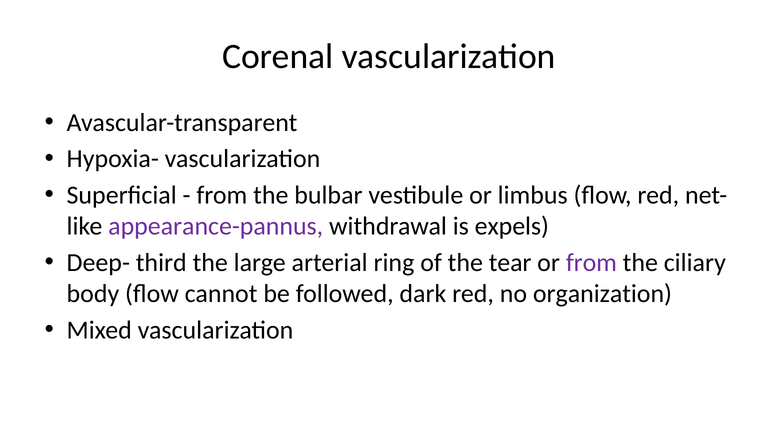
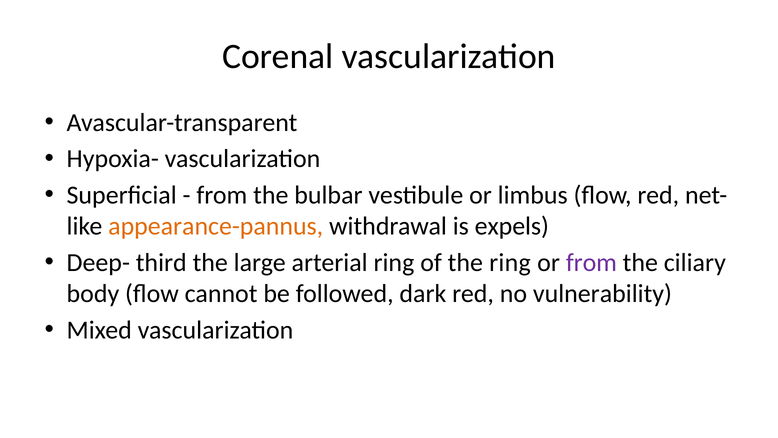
appearance-pannus colour: purple -> orange
the tear: tear -> ring
organization: organization -> vulnerability
